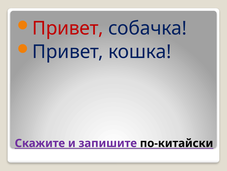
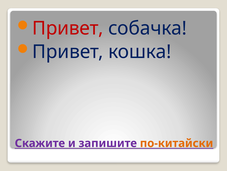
по-китайски colour: black -> orange
